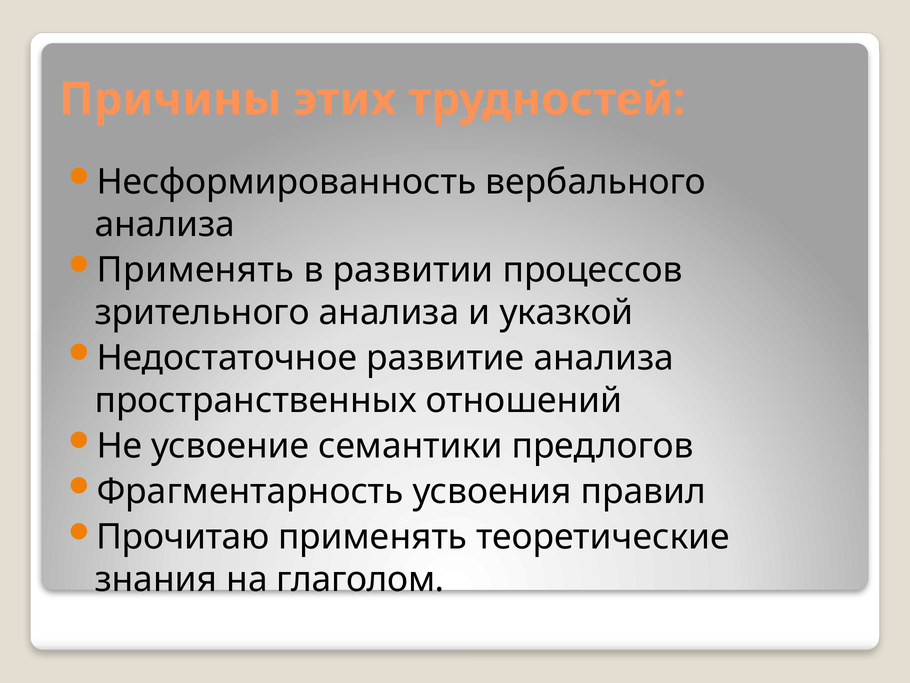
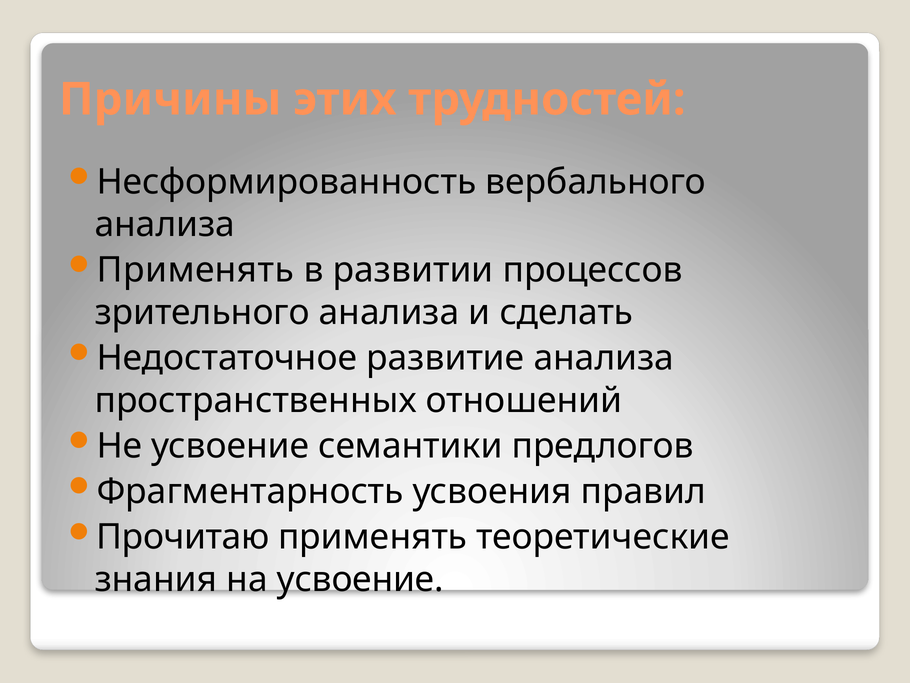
указкой: указкой -> сделать
на глаголом: глаголом -> усвоение
